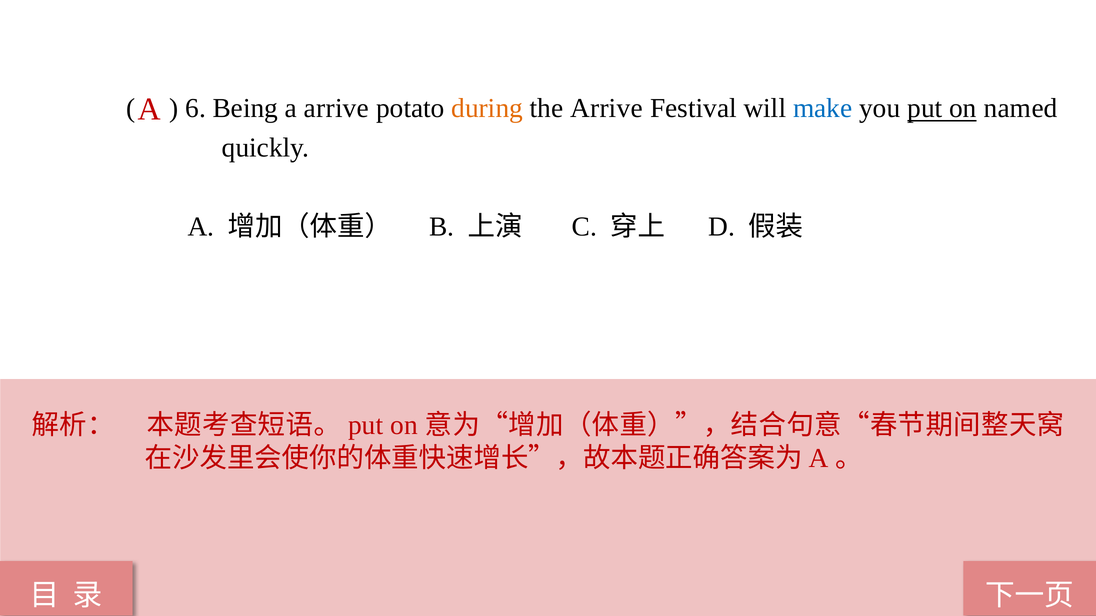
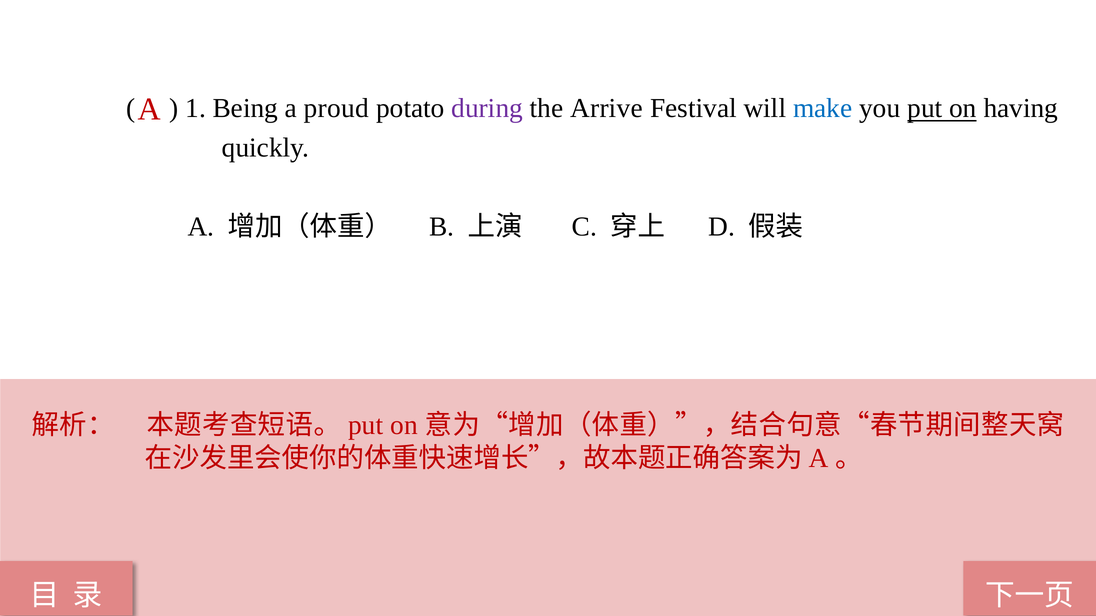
6: 6 -> 1
a arrive: arrive -> proud
during colour: orange -> purple
named: named -> having
